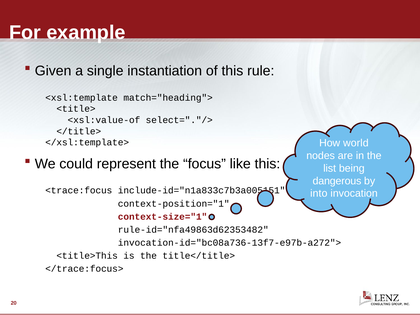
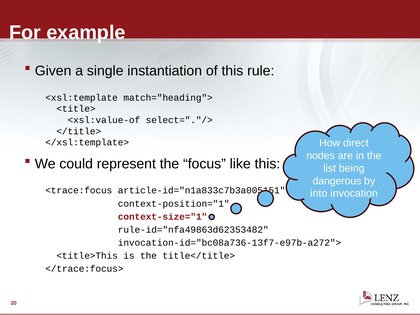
world: world -> direct
include-id="n1a833c7b3a005151: include-id="n1a833c7b3a005151 -> article-id="n1a833c7b3a005151
